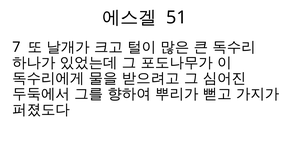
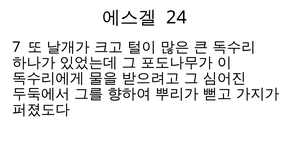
51: 51 -> 24
